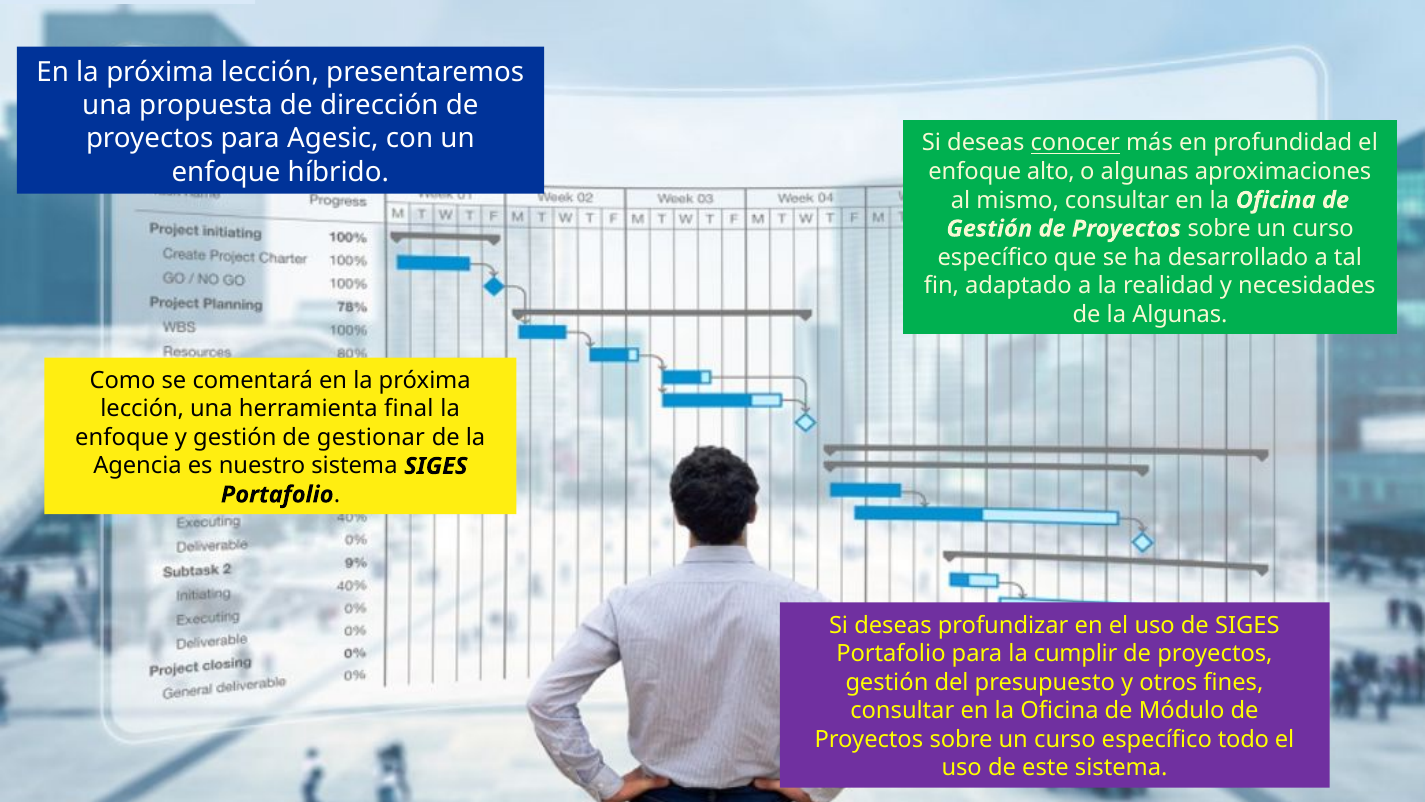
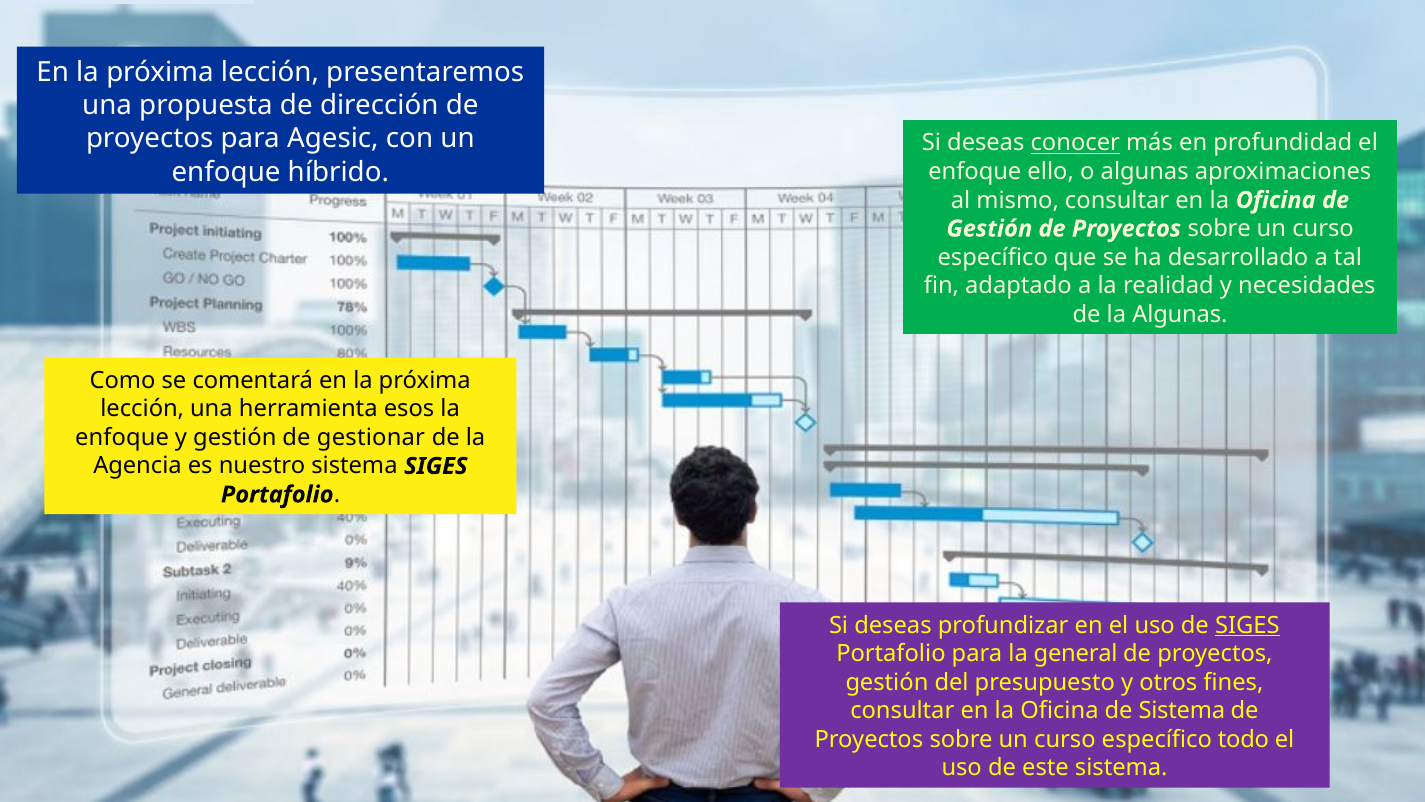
alto: alto -> ello
final: final -> esos
SIGES at (1247, 625) underline: none -> present
cumplir: cumplir -> general
de Módulo: Módulo -> Sistema
